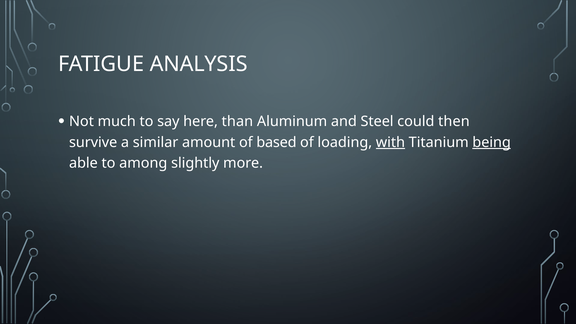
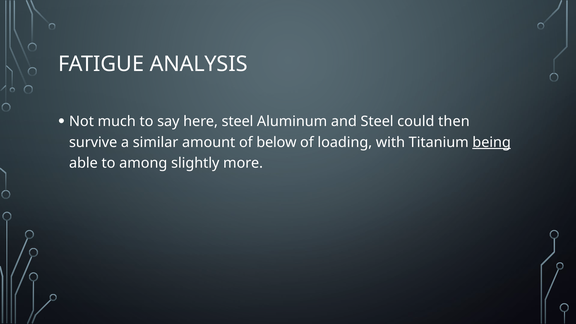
here than: than -> steel
based: based -> below
with underline: present -> none
